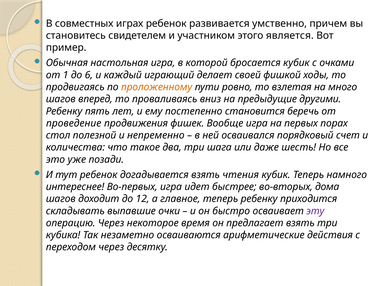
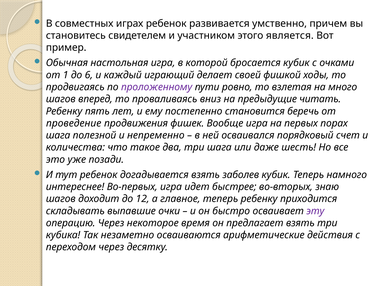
проложенному colour: orange -> purple
другими: другими -> читать
стол at (58, 136): стол -> шага
чтения: чтения -> заболев
дома: дома -> знаю
